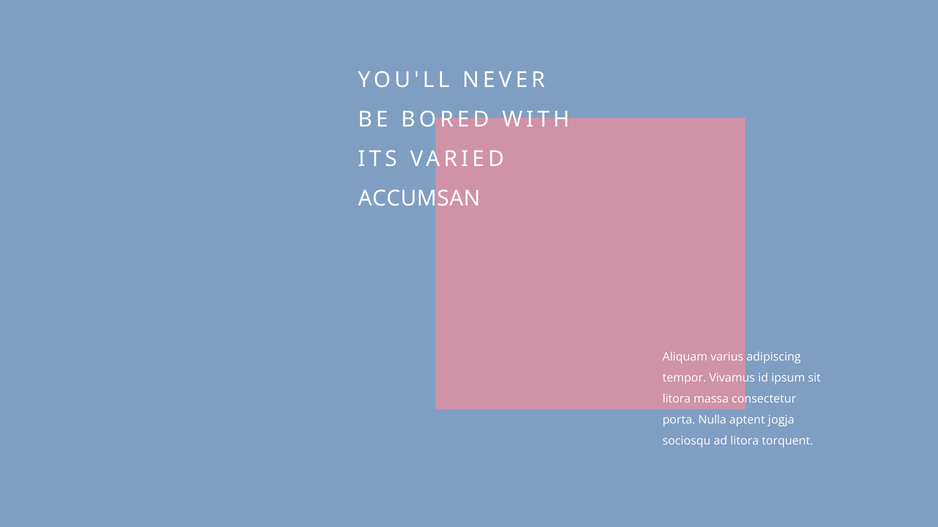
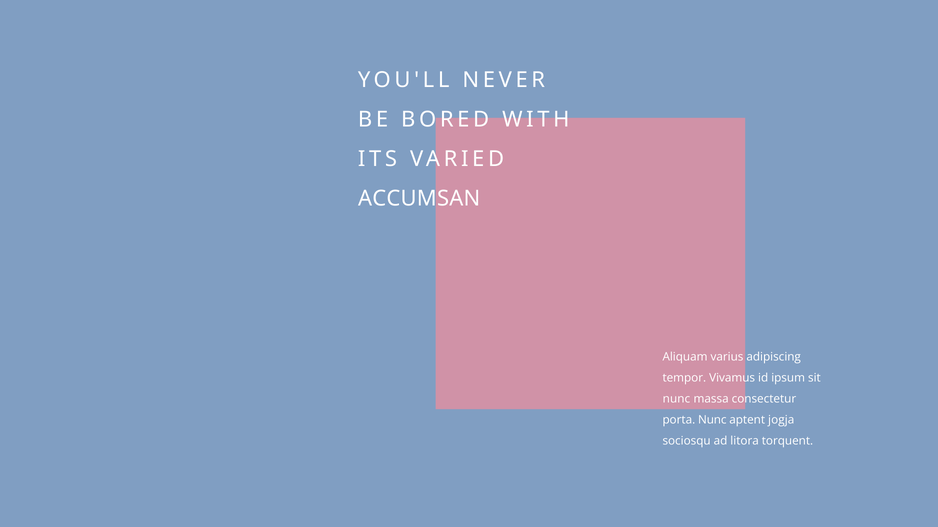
litora at (677, 399): litora -> nunc
porta Nulla: Nulla -> Nunc
